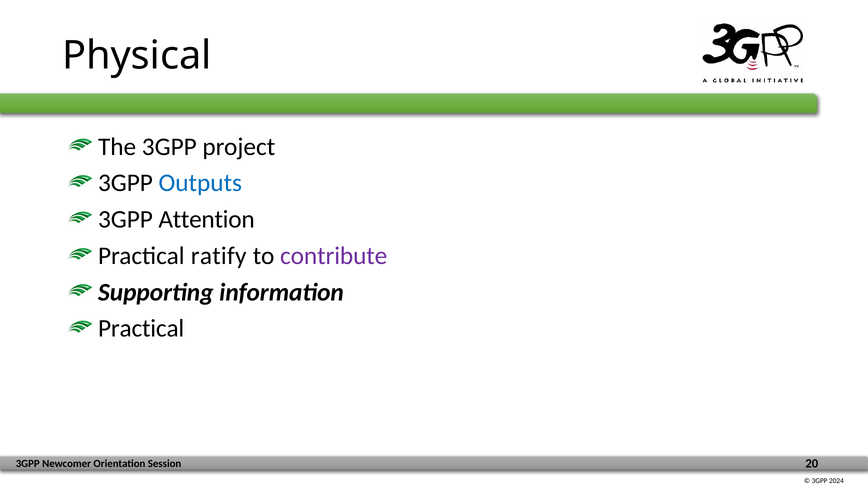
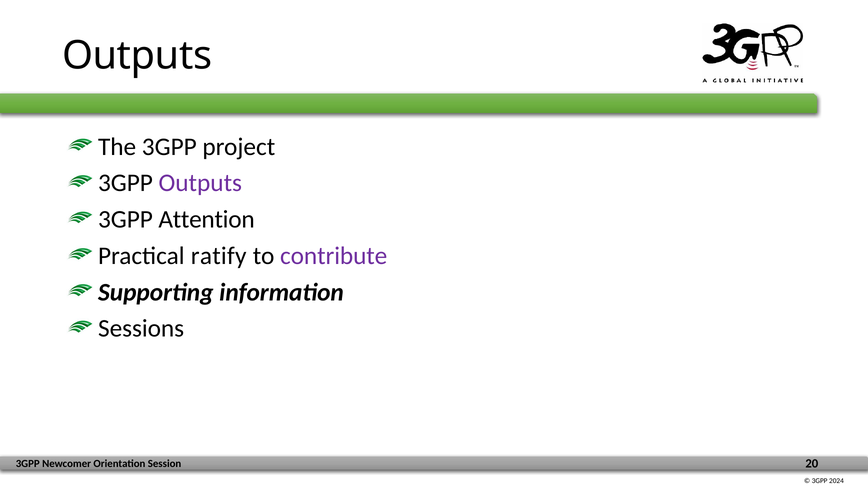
Physical at (137, 56): Physical -> Outputs
Outputs at (200, 183) colour: blue -> purple
Practical at (141, 329): Practical -> Sessions
